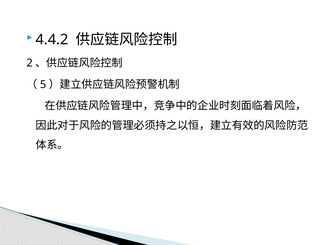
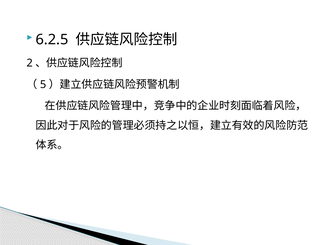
4.4.2: 4.4.2 -> 6.2.5
